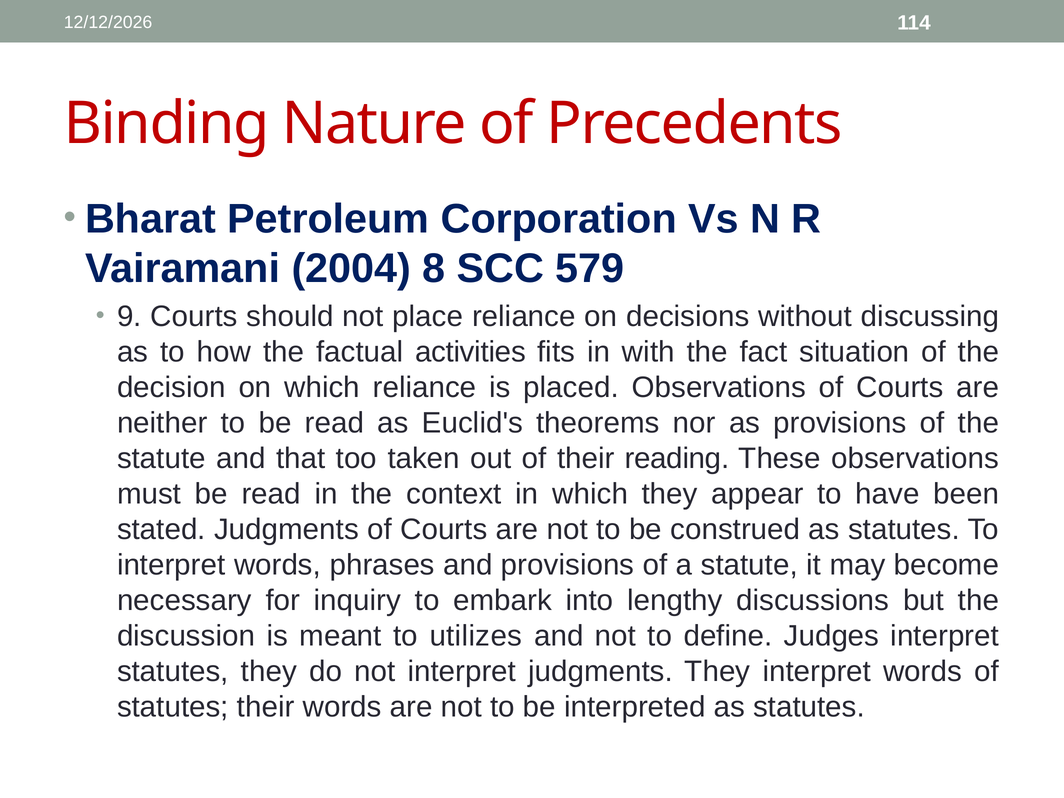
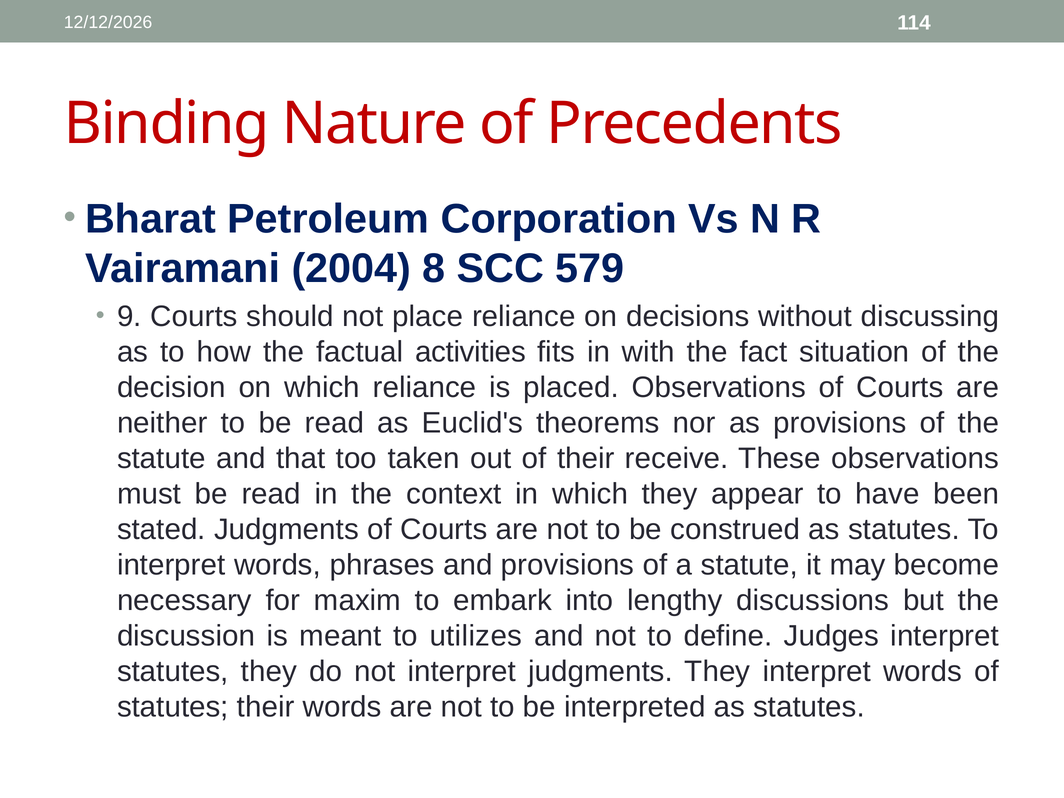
reading: reading -> receive
inquiry: inquiry -> maxim
